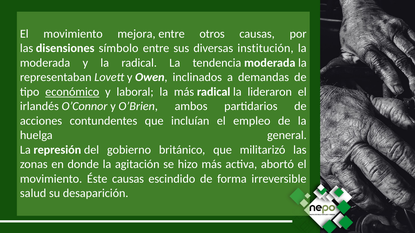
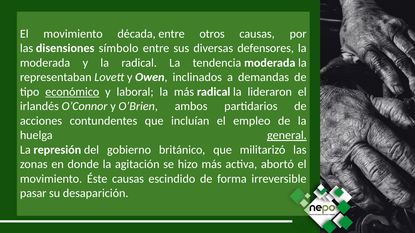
mejora: mejora -> década
institución: institución -> defensores
general underline: none -> present
salud: salud -> pasar
